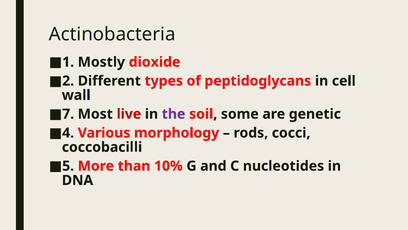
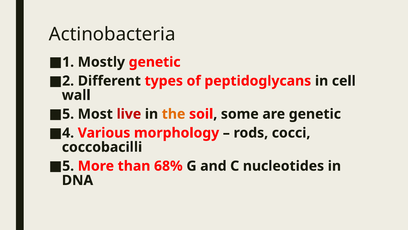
Mostly dioxide: dioxide -> genetic
7 at (68, 114): 7 -> 5
the colour: purple -> orange
10%: 10% -> 68%
